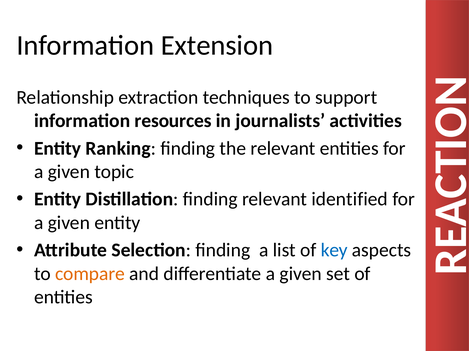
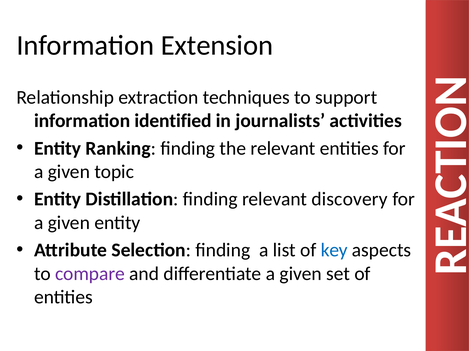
resources: resources -> identified
identified: identified -> discovery
compare colour: orange -> purple
